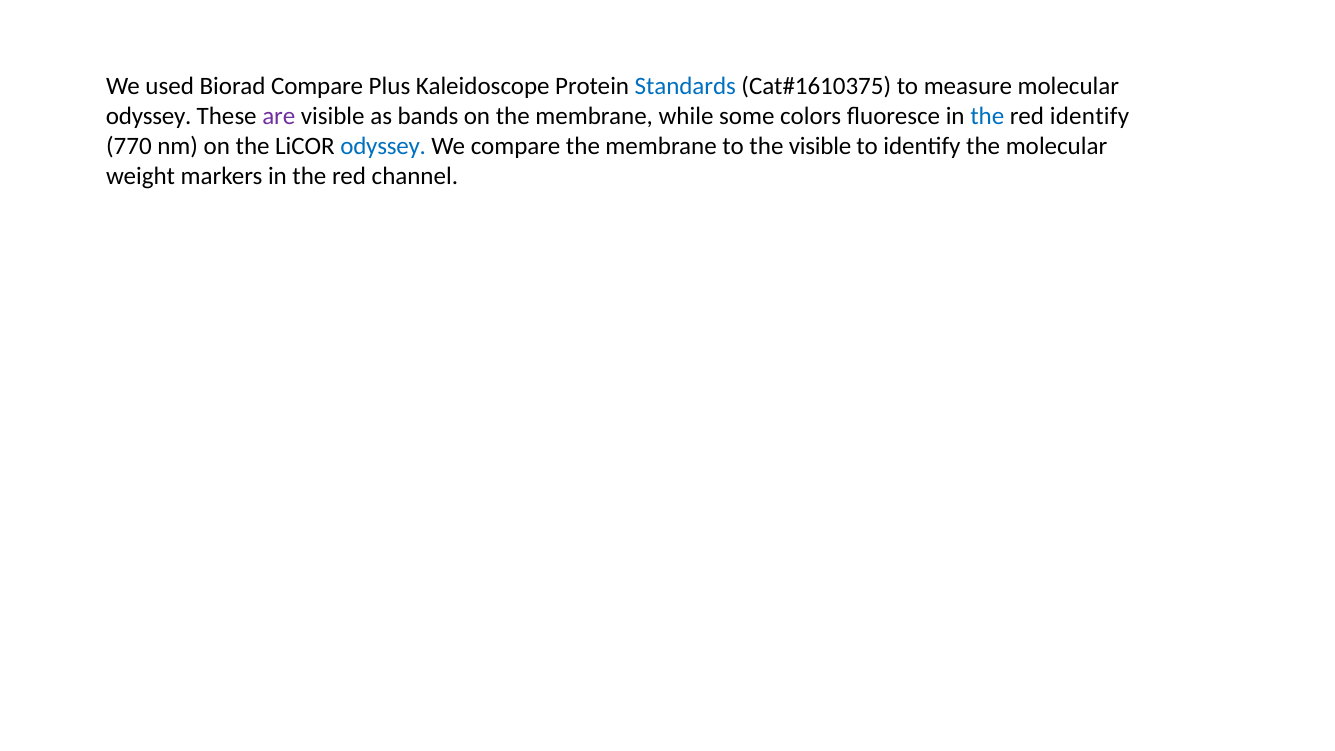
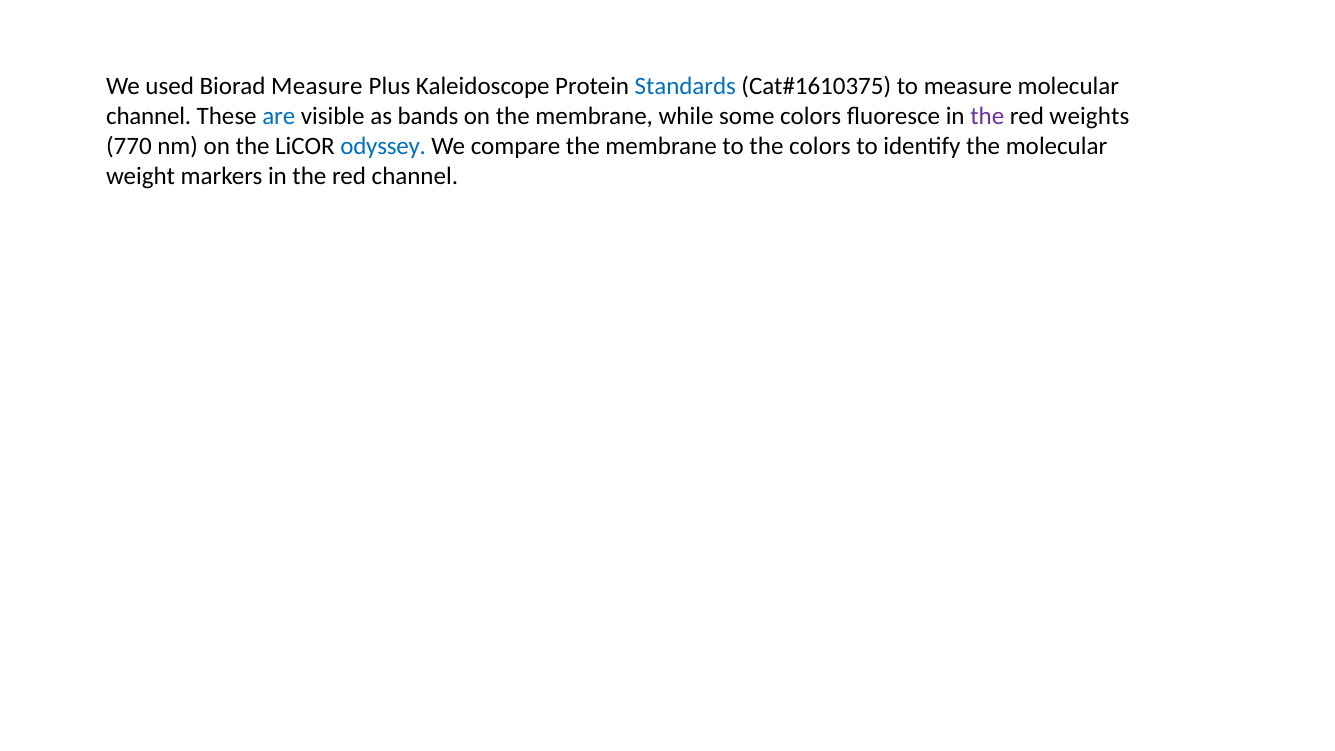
Biorad Compare: Compare -> Measure
odyssey at (149, 116): odyssey -> channel
are colour: purple -> blue
the at (987, 116) colour: blue -> purple
red identify: identify -> weights
the visible: visible -> colors
